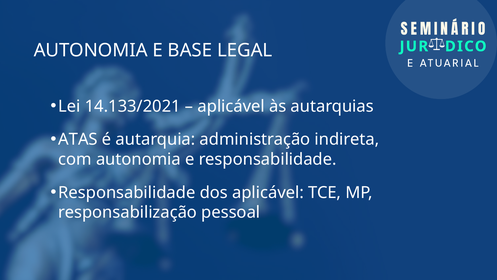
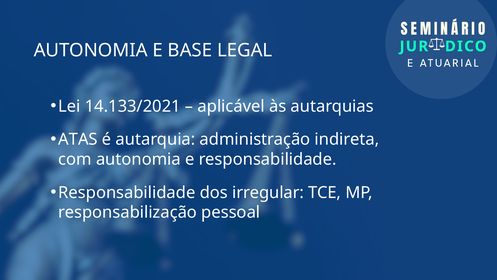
dos aplicável: aplicável -> irregular
